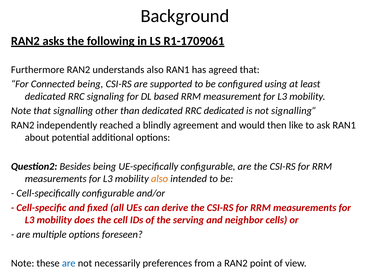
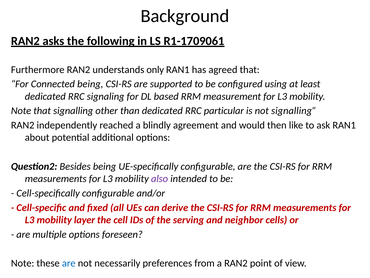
understands also: also -> only
RRC dedicated: dedicated -> particular
also at (160, 178) colour: orange -> purple
does: does -> layer
